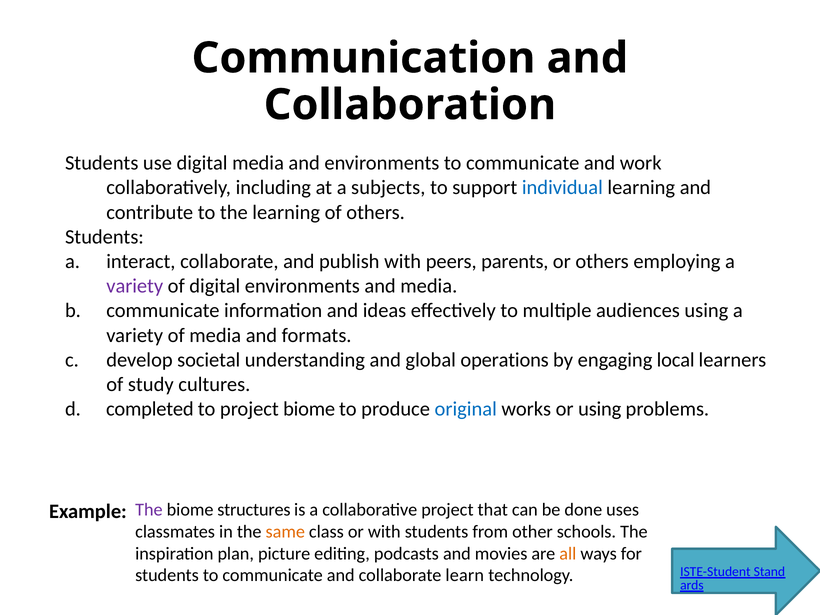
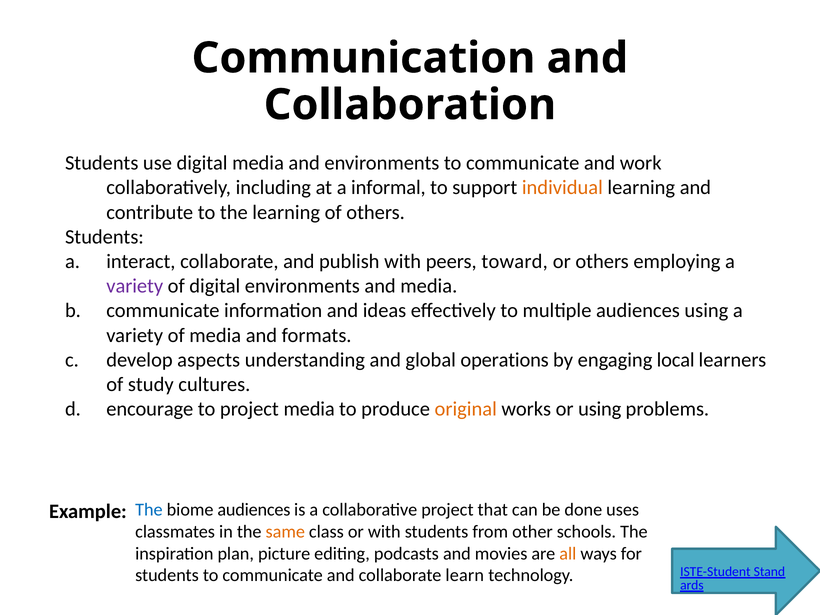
subjects: subjects -> informal
individual colour: blue -> orange
parents: parents -> toward
societal: societal -> aspects
completed: completed -> encourage
project biome: biome -> media
original colour: blue -> orange
The at (149, 510) colour: purple -> blue
biome structures: structures -> audiences
